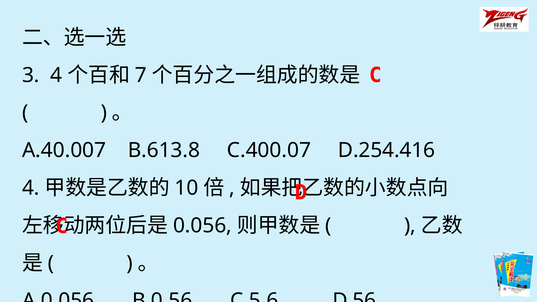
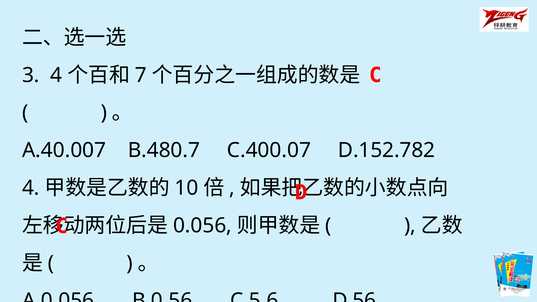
B.613.8: B.613.8 -> B.480.7
D.254.416: D.254.416 -> D.152.782
